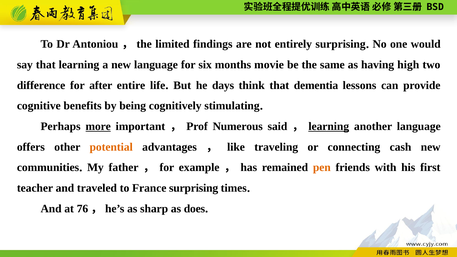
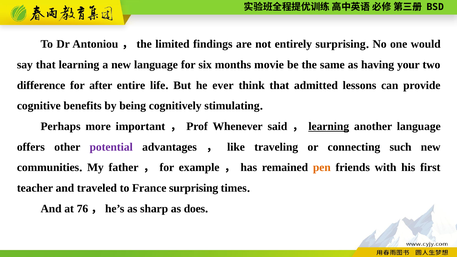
high: high -> your
days: days -> ever
dementia: dementia -> admitted
more underline: present -> none
Numerous: Numerous -> Whenever
potential colour: orange -> purple
cash: cash -> such
